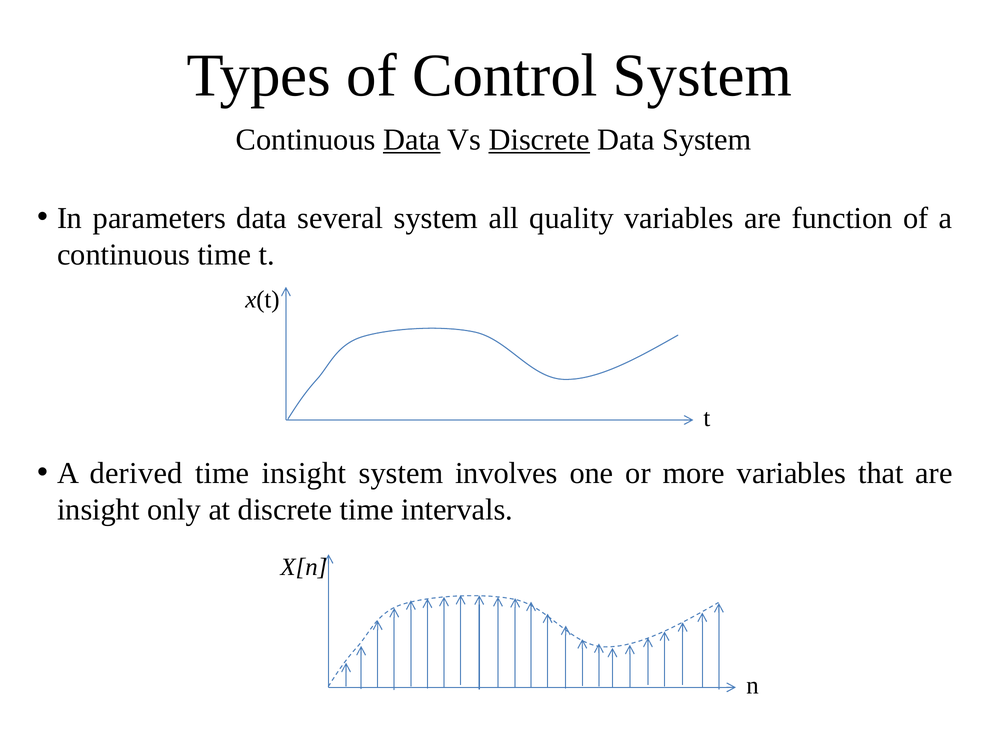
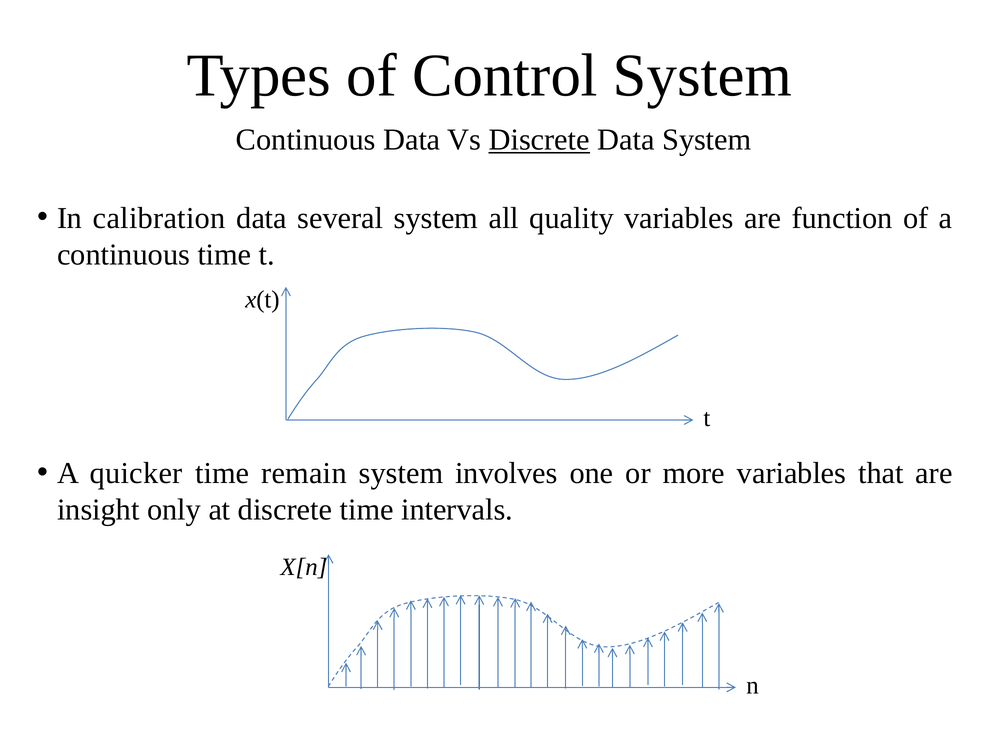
Data at (412, 140) underline: present -> none
parameters: parameters -> calibration
derived: derived -> quicker
time insight: insight -> remain
